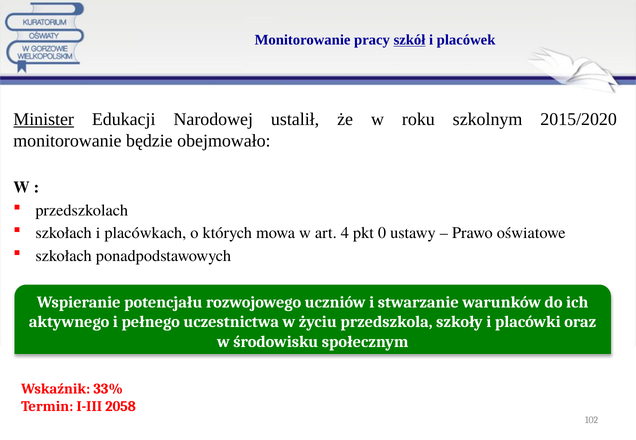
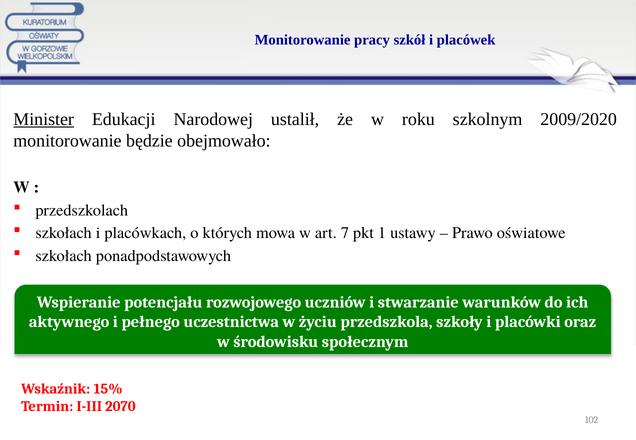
szkół underline: present -> none
2015/2020: 2015/2020 -> 2009/2020
4: 4 -> 7
0: 0 -> 1
33%: 33% -> 15%
2058: 2058 -> 2070
